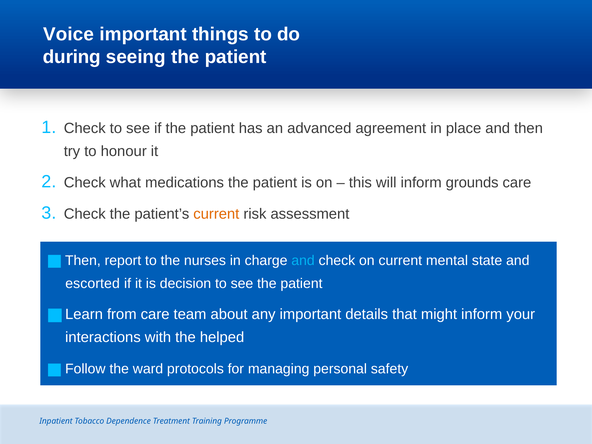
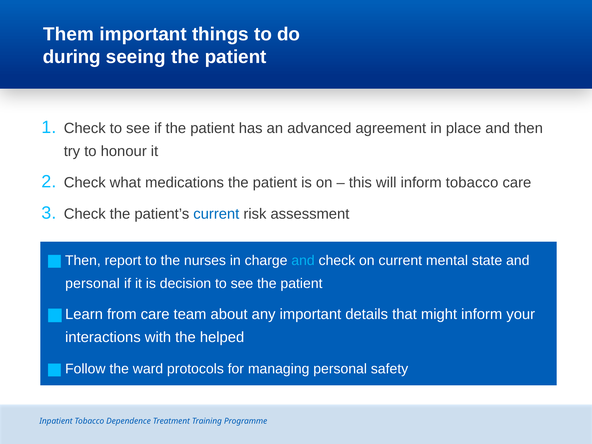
Voice: Voice -> Them
inform grounds: grounds -> tobacco
current at (216, 214) colour: orange -> blue
escorted at (93, 283): escorted -> personal
